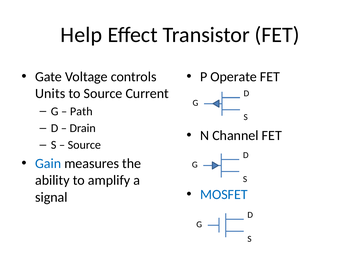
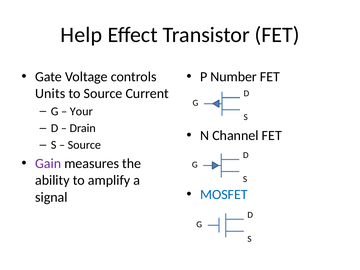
Operate: Operate -> Number
Path: Path -> Your
Gain colour: blue -> purple
